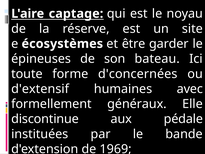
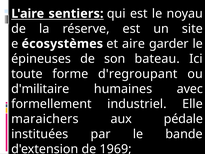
captage: captage -> sentiers
être: être -> aire
d'concernées: d'concernées -> d'regroupant
d'extensif: d'extensif -> d'militaire
généraux: généraux -> industriel
discontinue: discontinue -> maraichers
